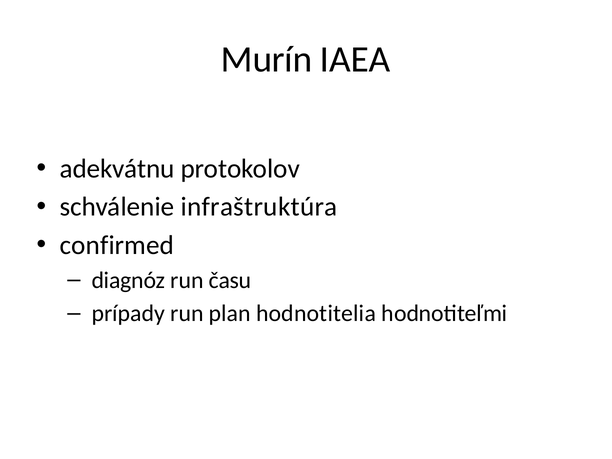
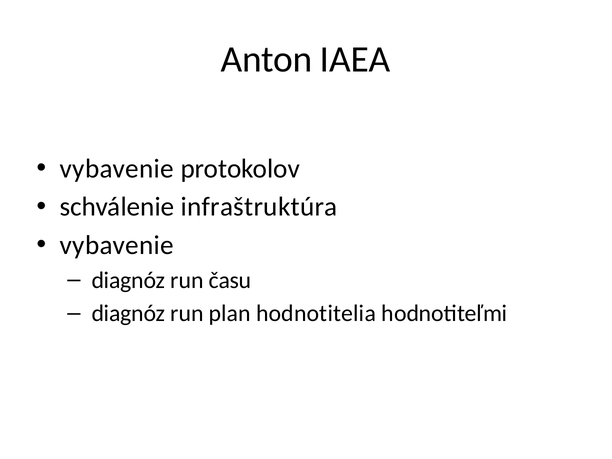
Murín: Murín -> Anton
adekvátnu at (117, 169): adekvátnu -> vybavenie
confirmed at (117, 245): confirmed -> vybavenie
prípady at (128, 314): prípady -> diagnóz
